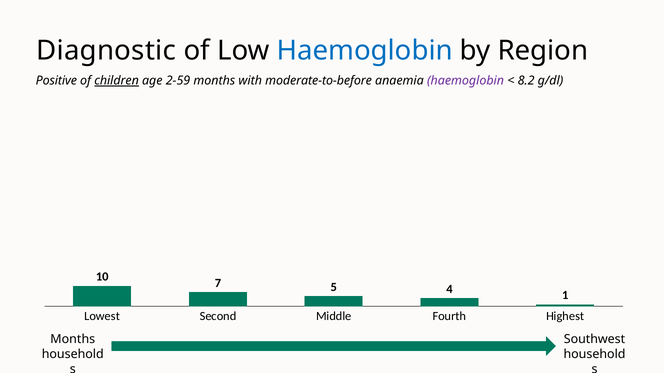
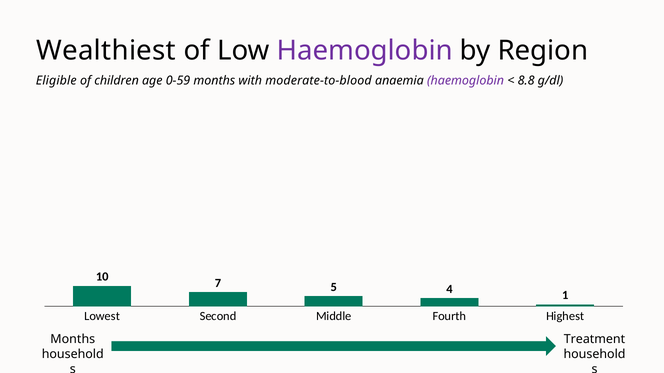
Diagnostic: Diagnostic -> Wealthiest
Haemoglobin at (365, 51) colour: blue -> purple
Positive: Positive -> Eligible
children underline: present -> none
2-59: 2-59 -> 0-59
moderate-to-before: moderate-to-before -> moderate-to-blood
8.2: 8.2 -> 8.8
Southwest: Southwest -> Treatment
